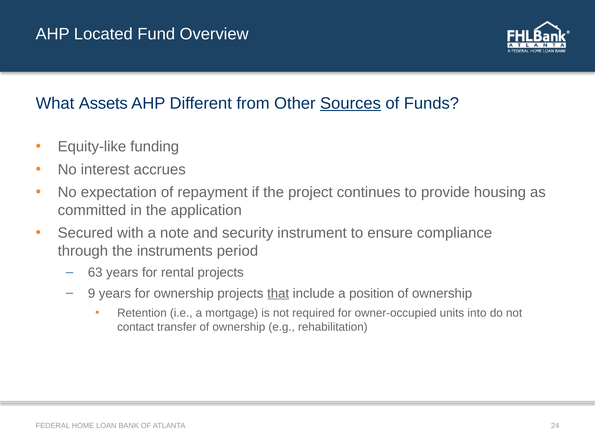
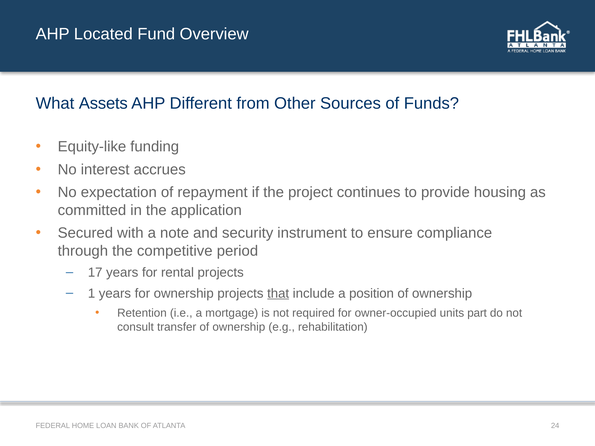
Sources underline: present -> none
instruments: instruments -> competitive
63: 63 -> 17
9: 9 -> 1
into: into -> part
contact: contact -> consult
